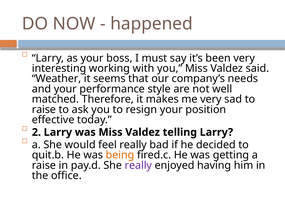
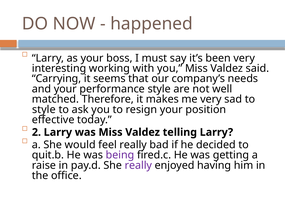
Weather: Weather -> Carrying
raise at (44, 109): raise -> style
being colour: orange -> purple
